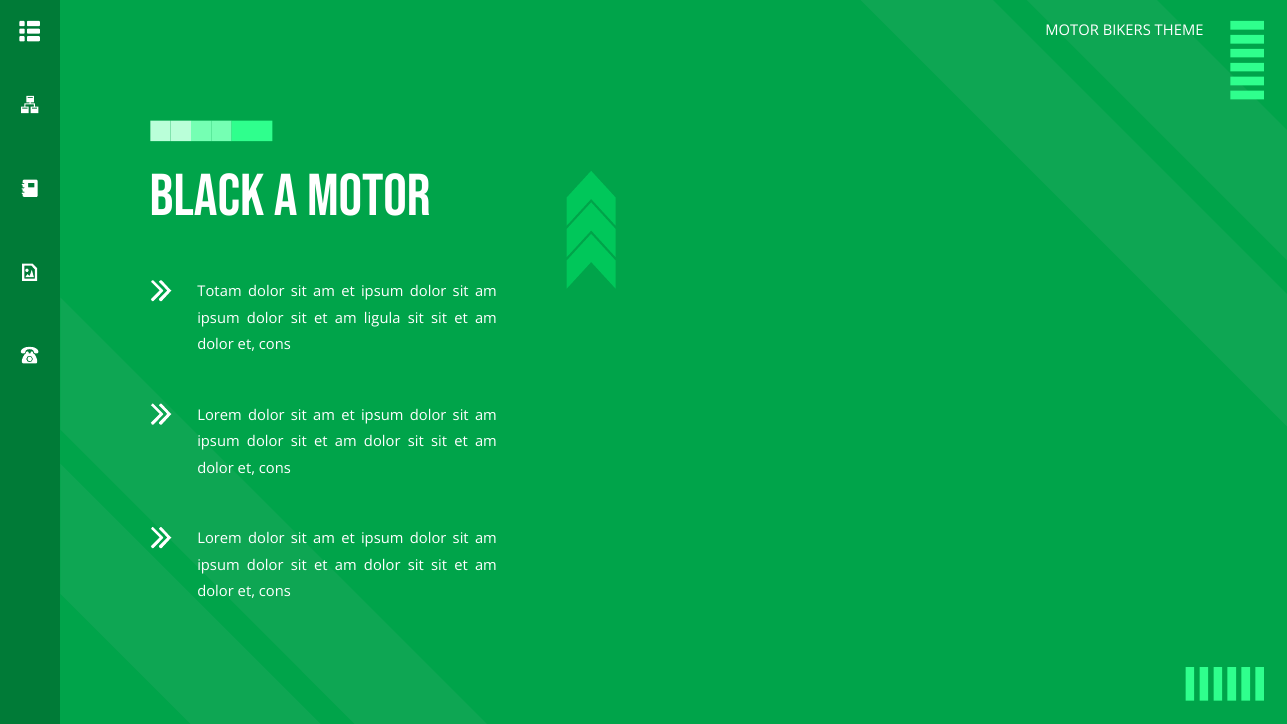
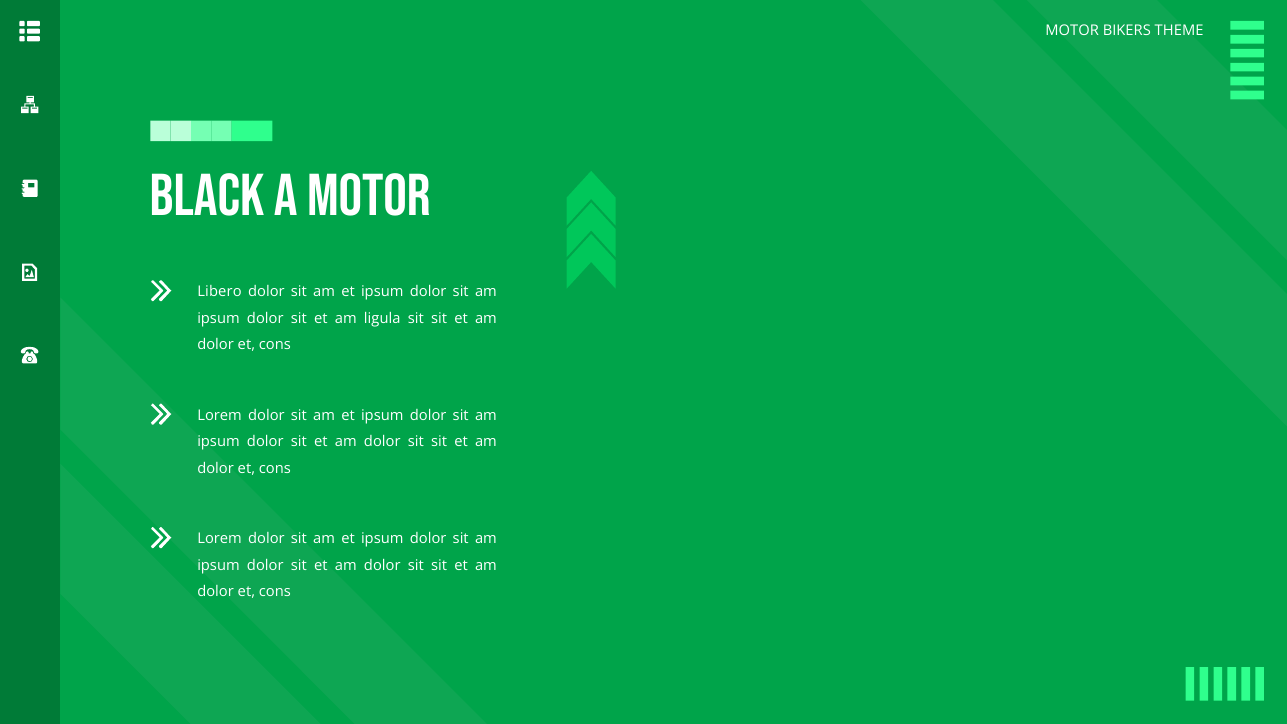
Totam: Totam -> Libero
